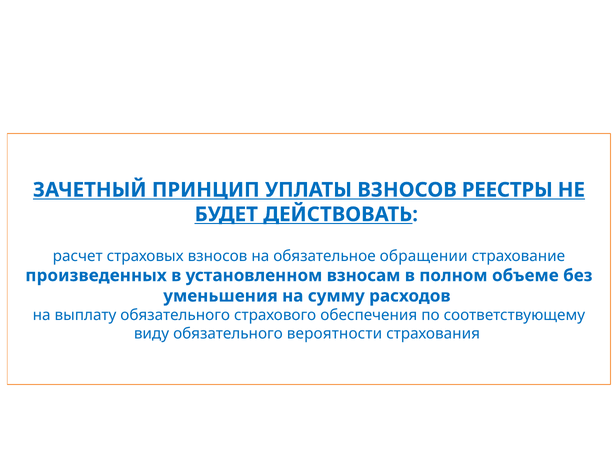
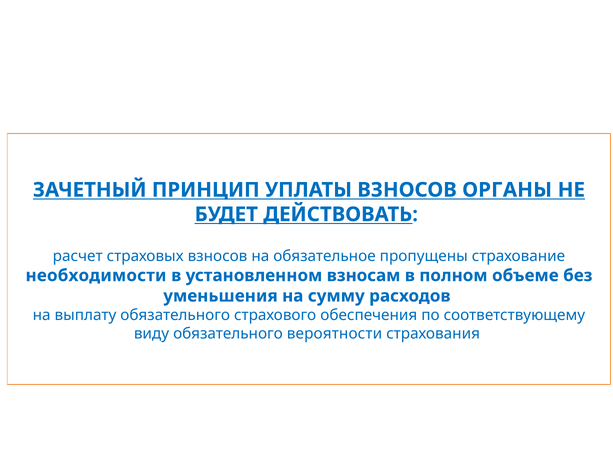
РЕЕСТРЫ: РЕЕСТРЫ -> ОРГАНЫ
обращении: обращении -> пропущены
произведенных: произведенных -> необходимости
